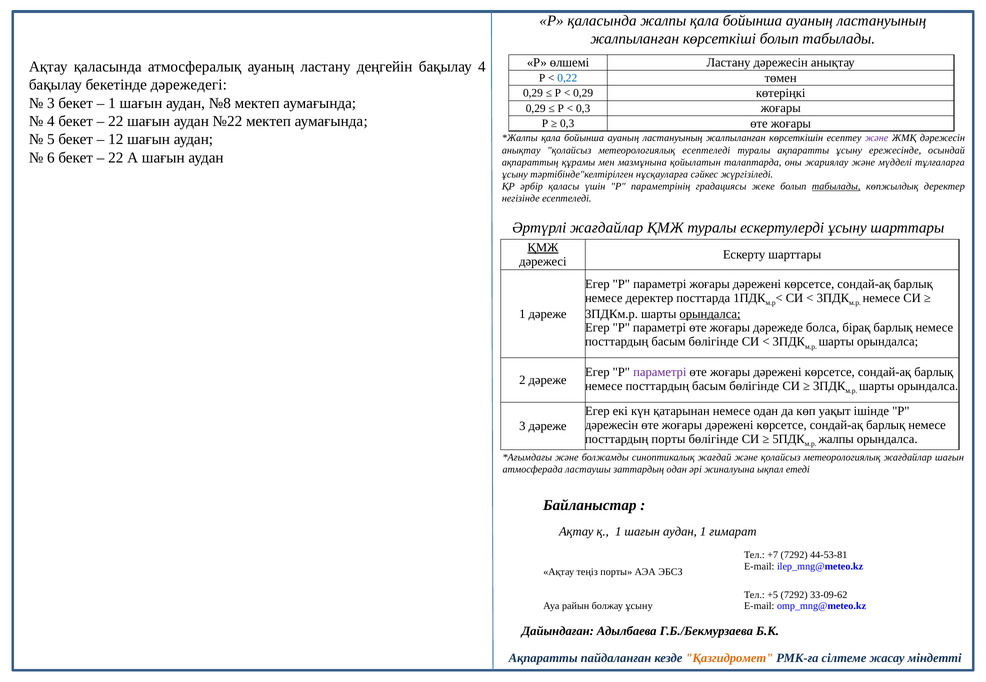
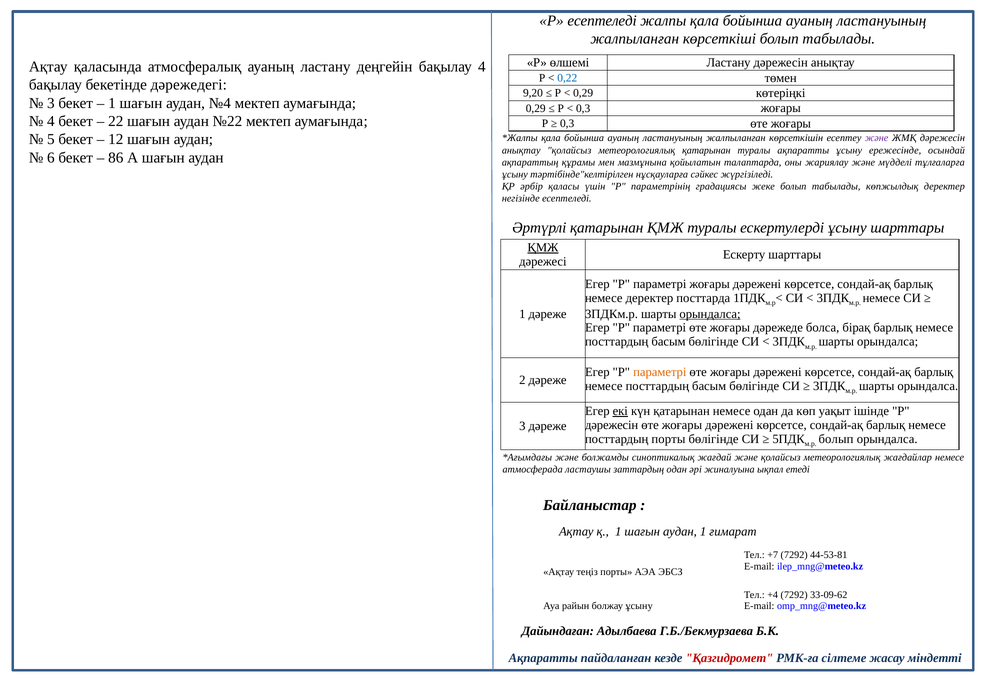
Р қаласында: қаласында -> есептеледі
0,29 at (533, 93): 0,29 -> 9,20
№8: №8 -> №4
метеорологиялық есептеледі: есептеледі -> қатарынан
22 at (116, 158): 22 -> 86
табылады at (836, 187) underline: present -> none
Әртүрлі жағдайлар: жағдайлар -> қатарынан
параметрі at (660, 372) colour: purple -> orange
екі underline: none -> present
жалпы at (836, 439): жалпы -> болып
жағдайлар шағын: шағын -> немесе
+5: +5 -> +4
Қазгидромет colour: orange -> red
